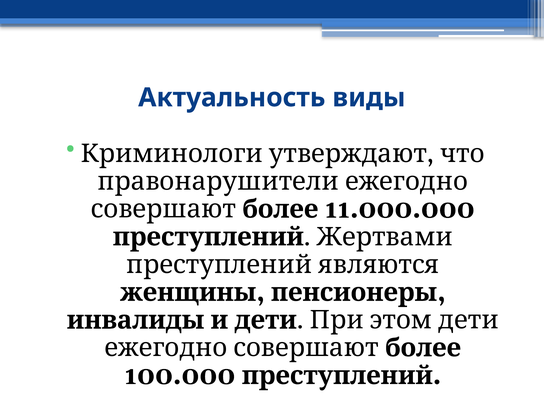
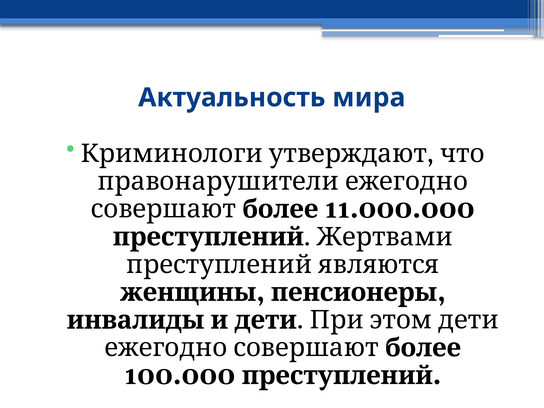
виды: виды -> мира
